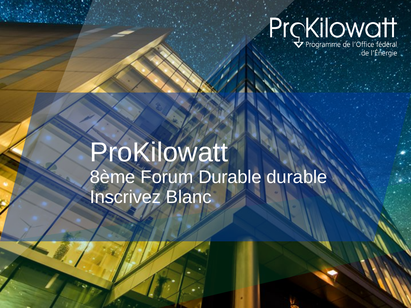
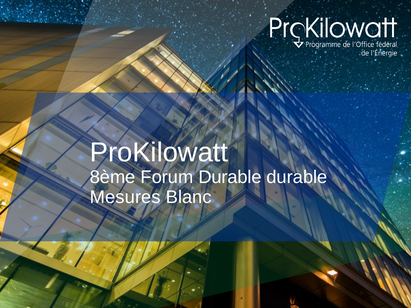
Inscrivez: Inscrivez -> Mesures
